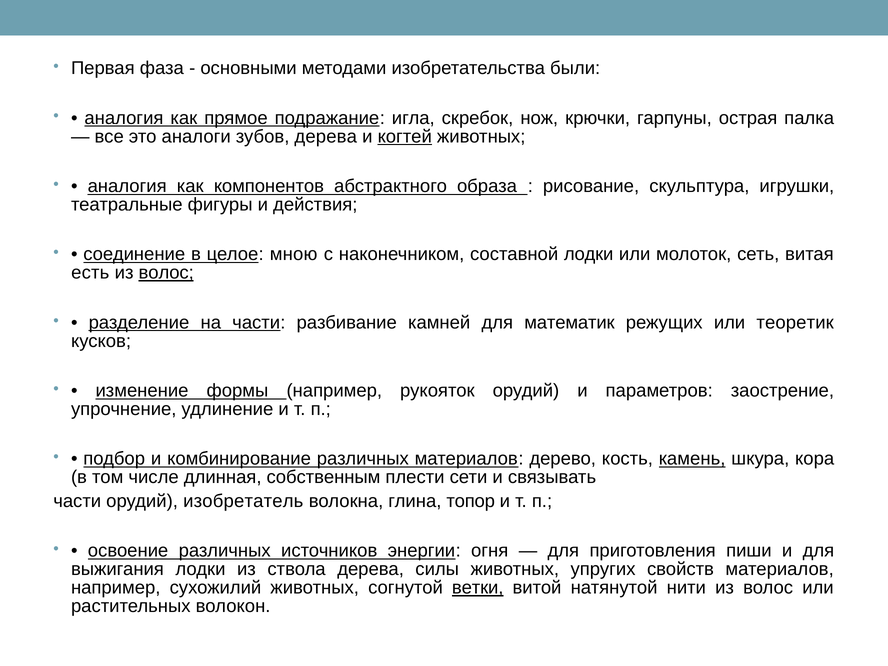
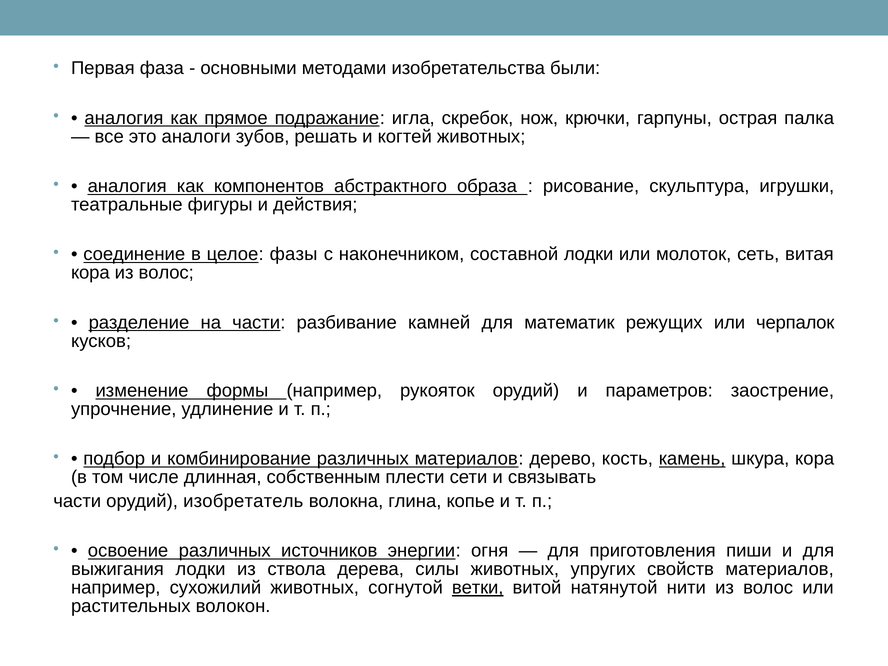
зубов дерева: дерева -> решать
когтей underline: present -> none
мною: мною -> фазы
есть at (90, 273): есть -> кора
волос at (166, 273) underline: present -> none
теоретик: теоретик -> черпалок
топор: топор -> копье
